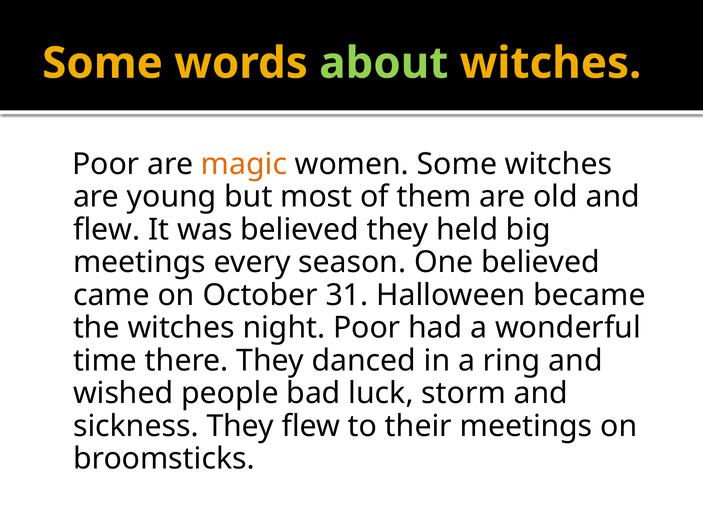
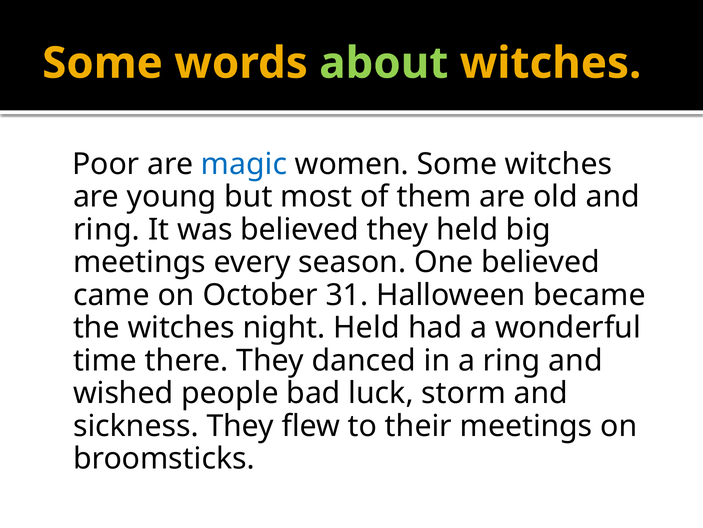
magic colour: orange -> blue
flew at (107, 229): flew -> ring
night Poor: Poor -> Held
